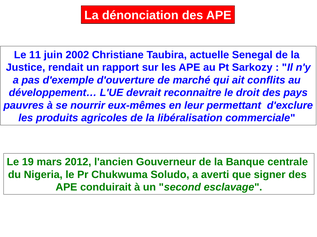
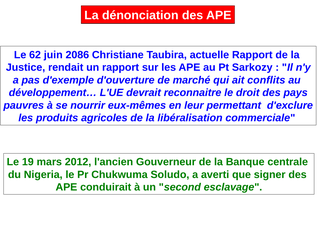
11: 11 -> 62
2002: 2002 -> 2086
actuelle Senegal: Senegal -> Rapport
